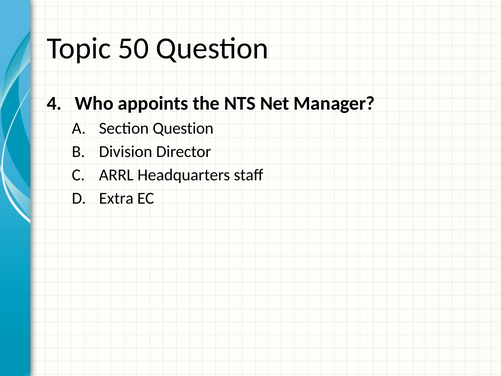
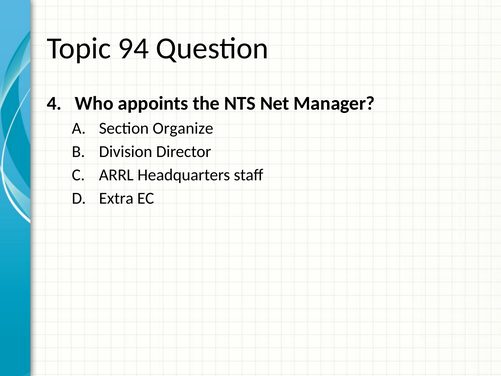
50: 50 -> 94
Section Question: Question -> Organize
